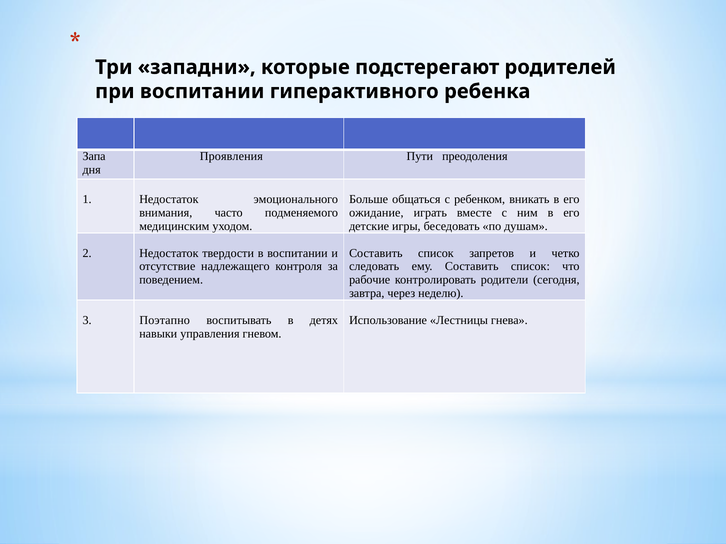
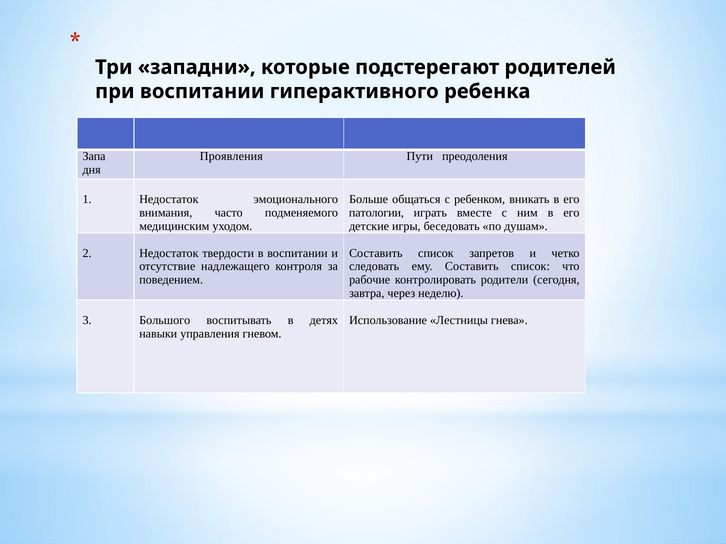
ожидание: ожидание -> патологии
Поэтапно: Поэтапно -> Большого
